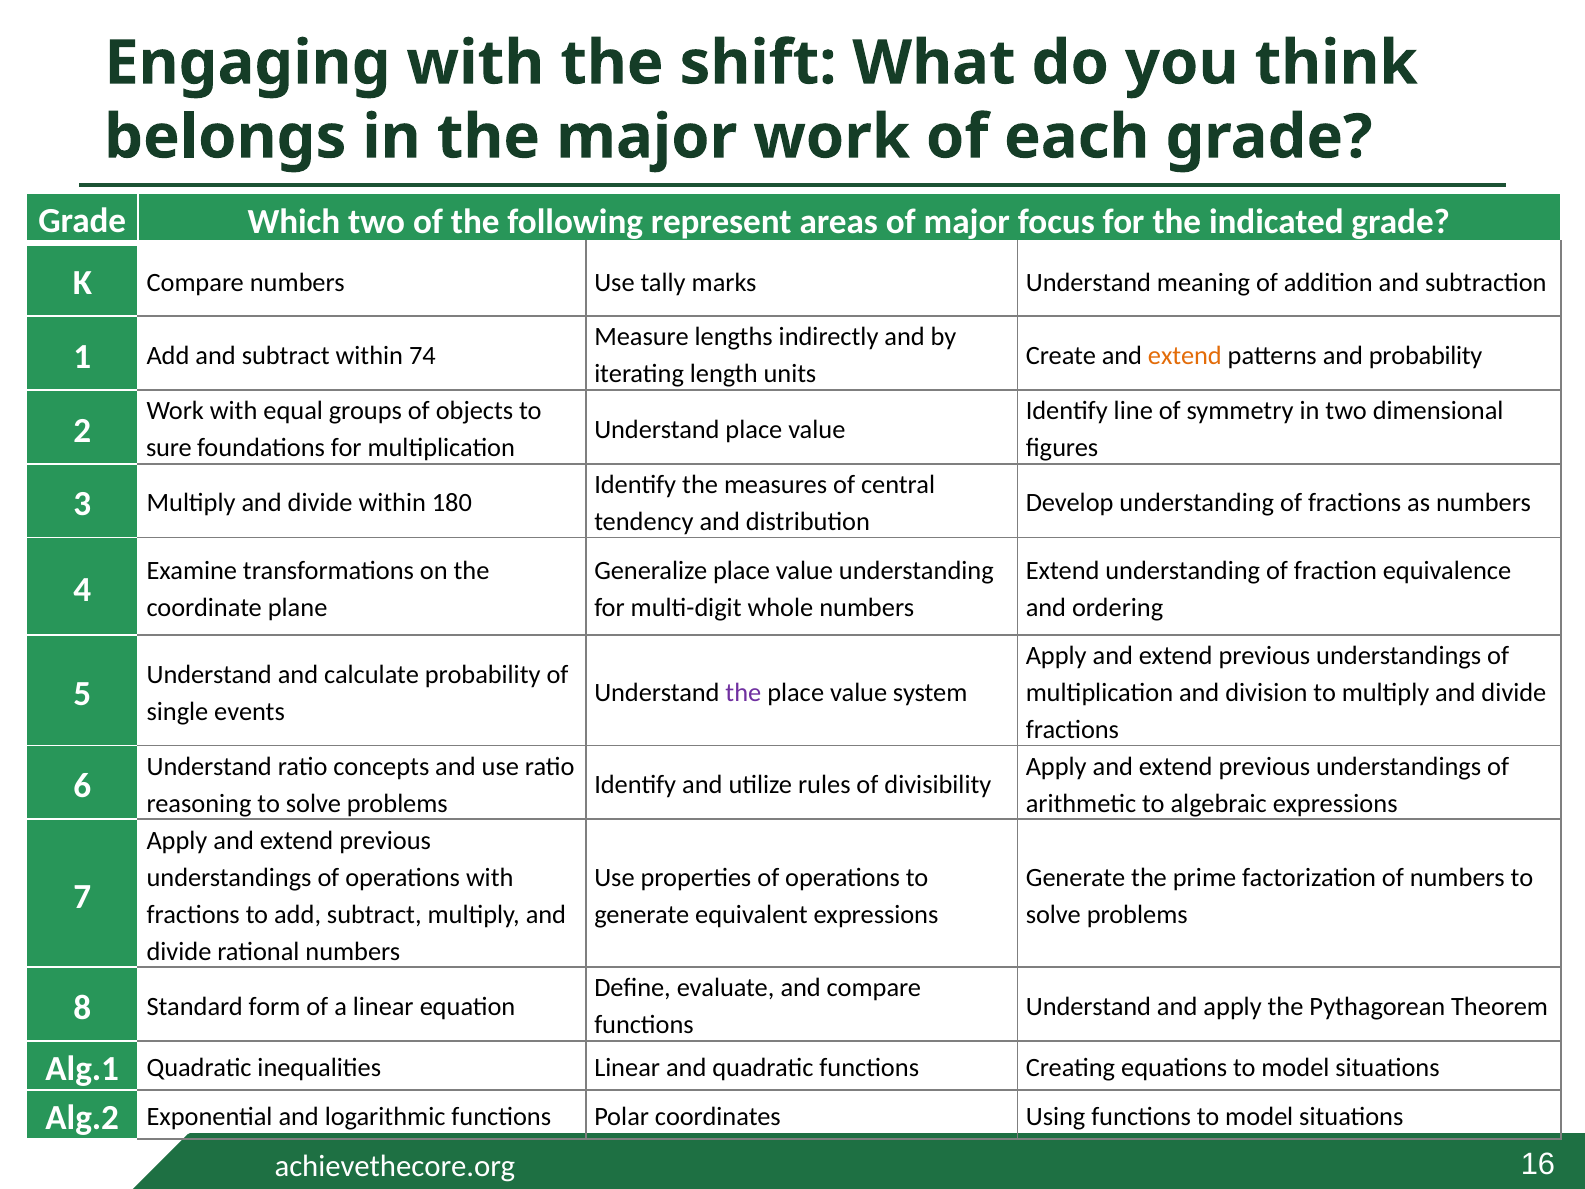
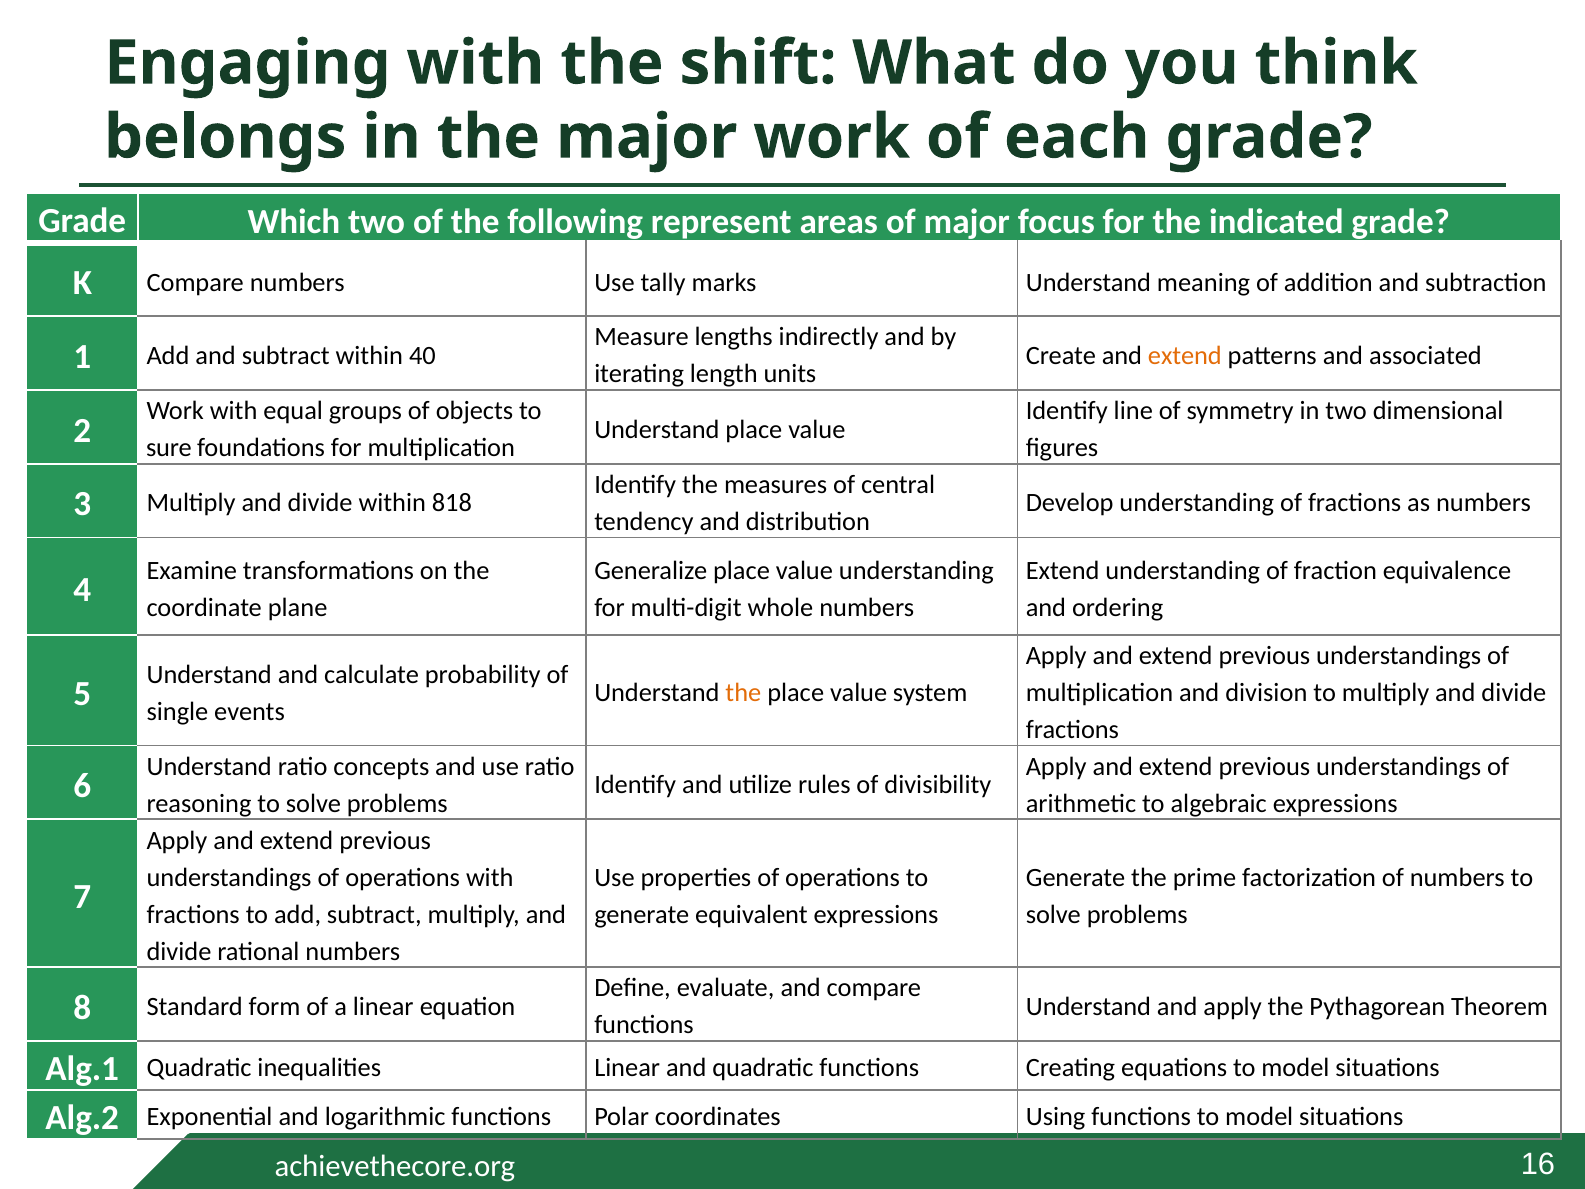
74: 74 -> 40
and probability: probability -> associated
180: 180 -> 818
the at (743, 693) colour: purple -> orange
